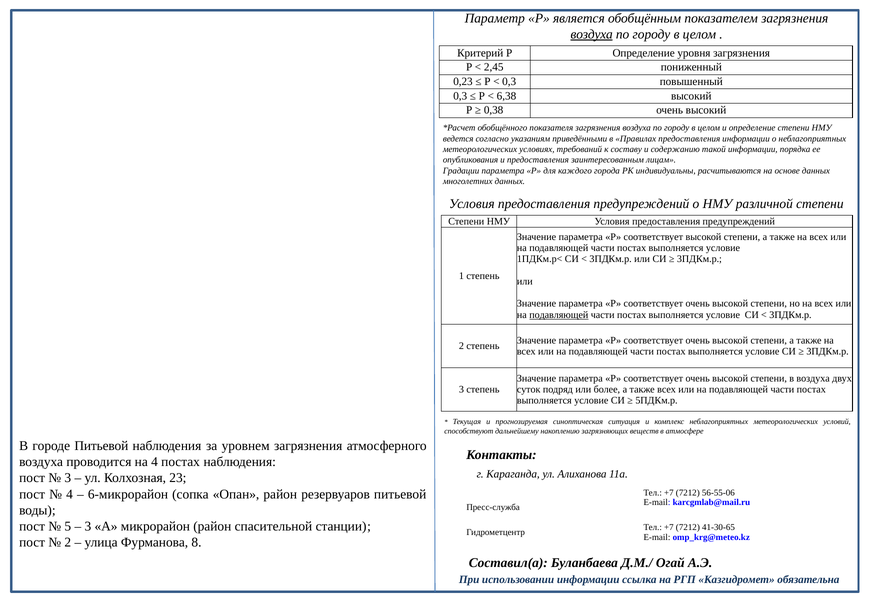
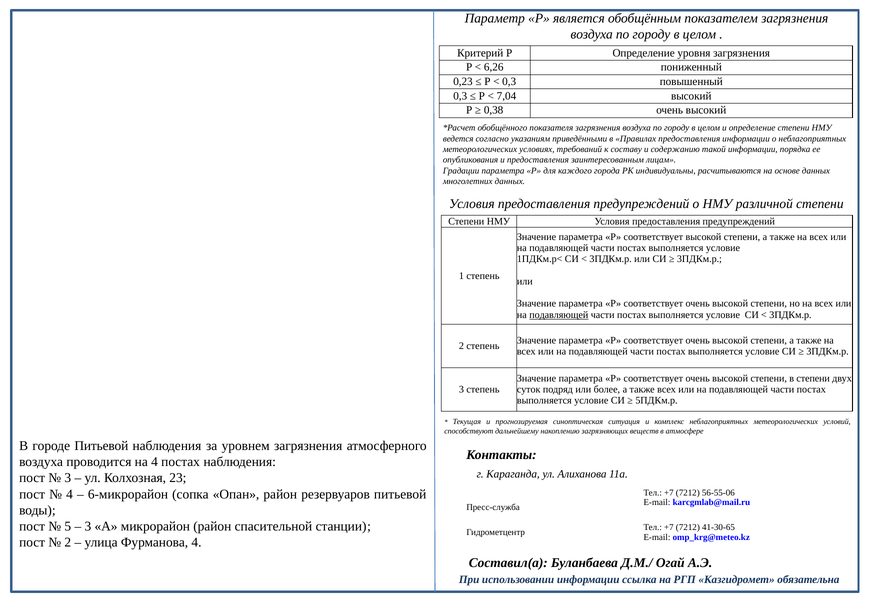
воздуха at (592, 34) underline: present -> none
2,45: 2,45 -> 6,26
6,38: 6,38 -> 7,04
в воздуха: воздуха -> степени
Фурманова 8: 8 -> 4
